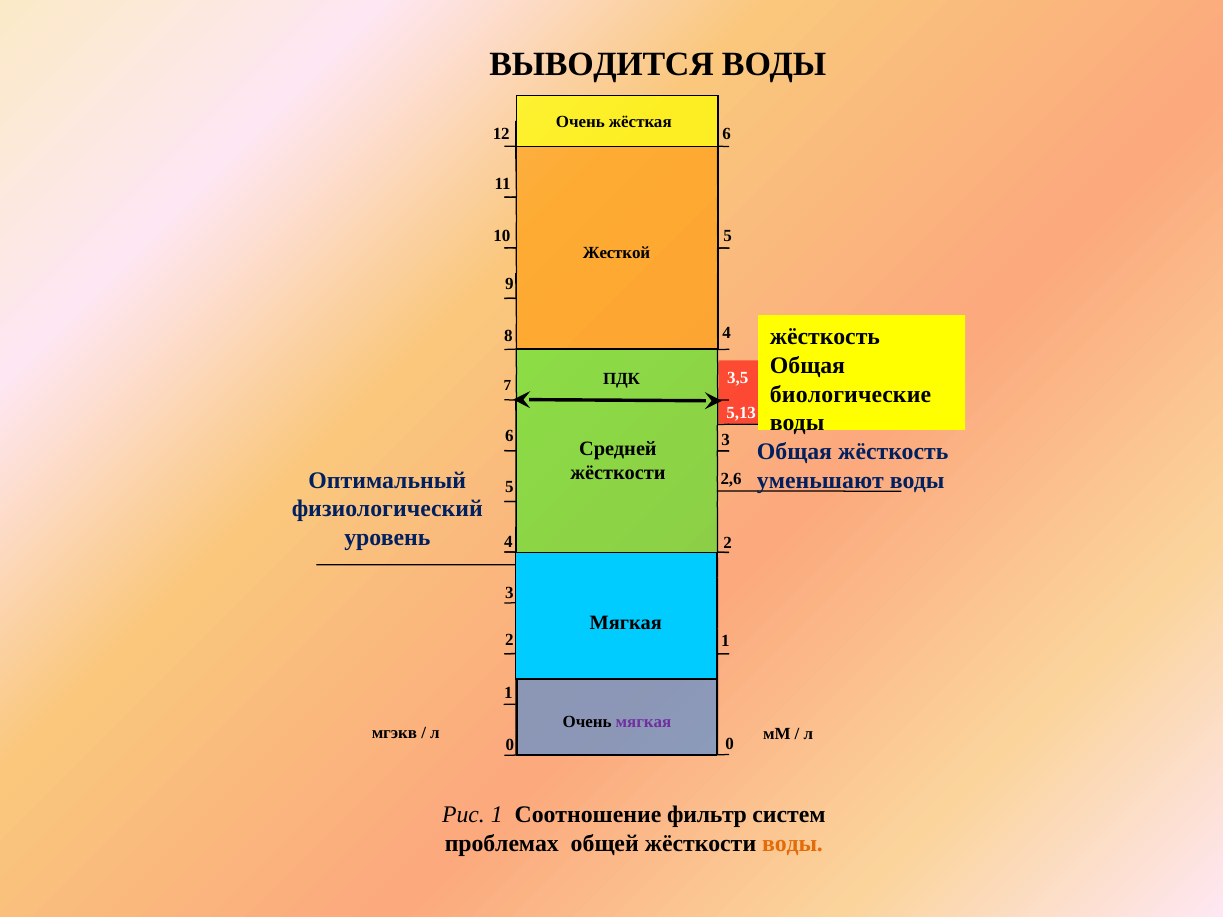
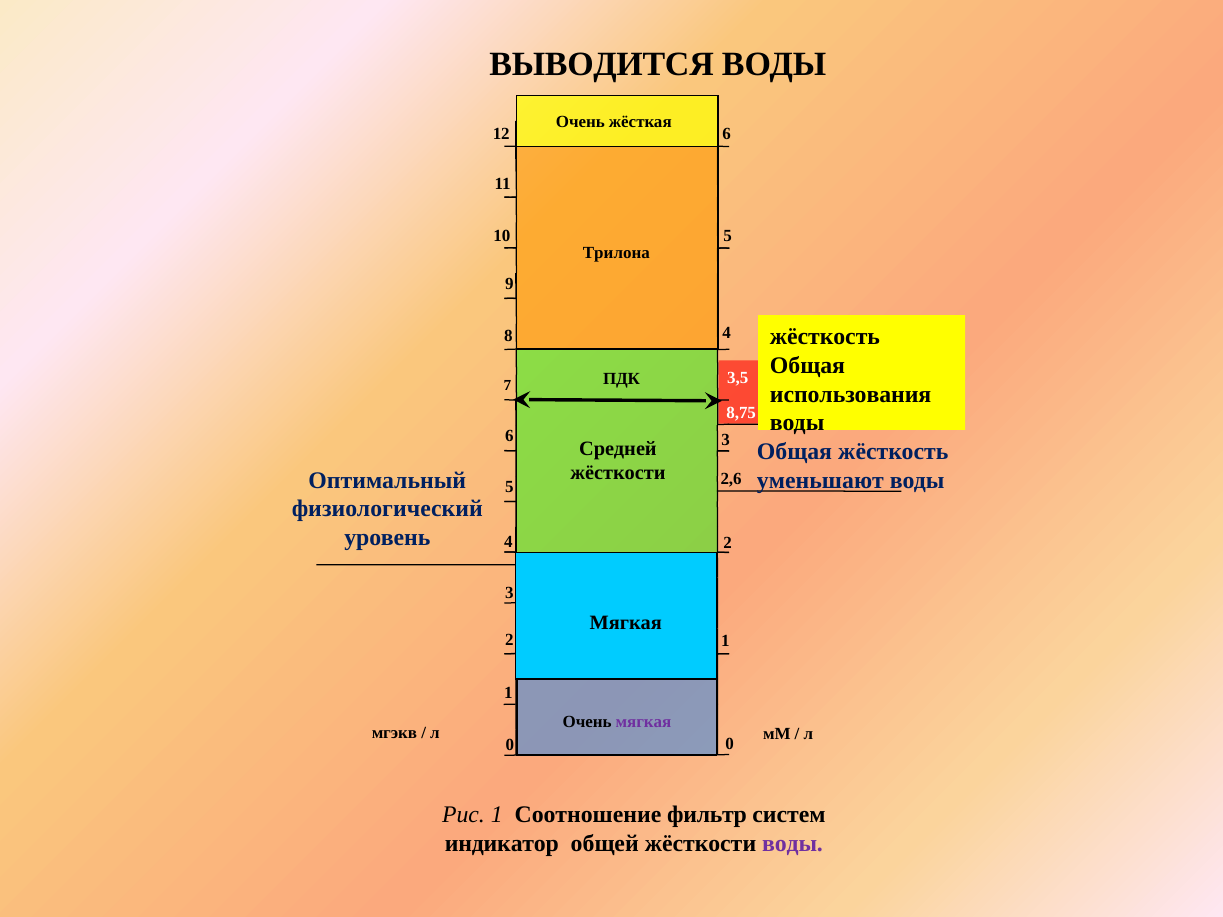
Жесткой: Жесткой -> Трилона
биологические: биологические -> использования
5,13: 5,13 -> 8,75
проблемах: проблемах -> индикатор
воды at (793, 844) colour: orange -> purple
